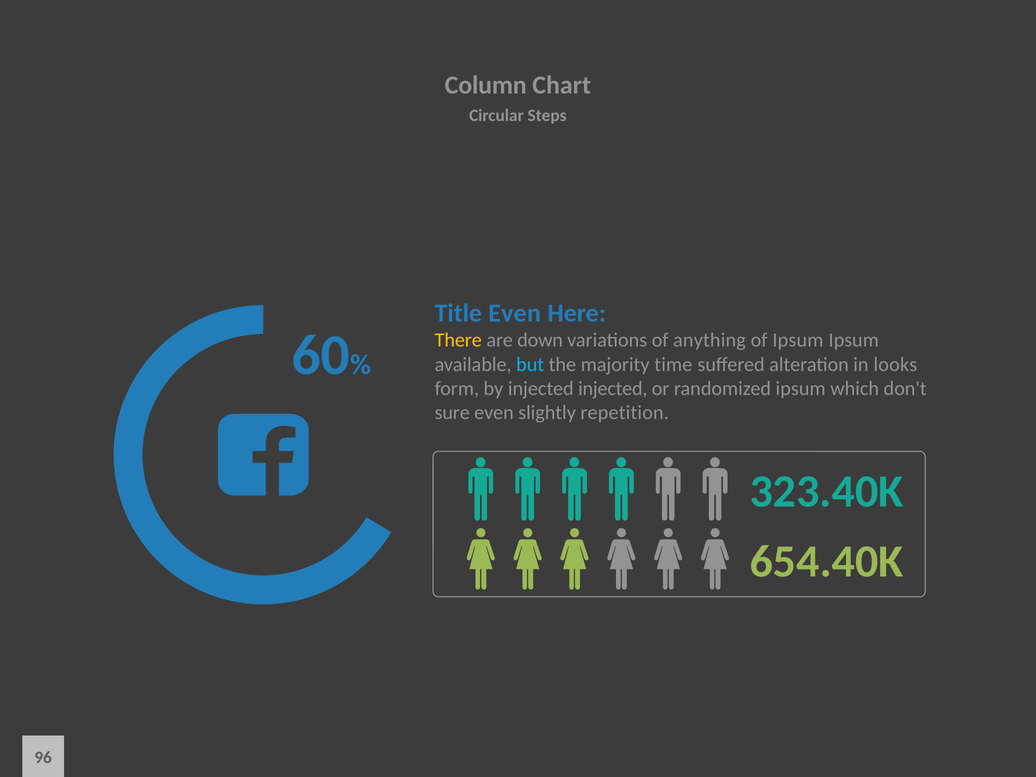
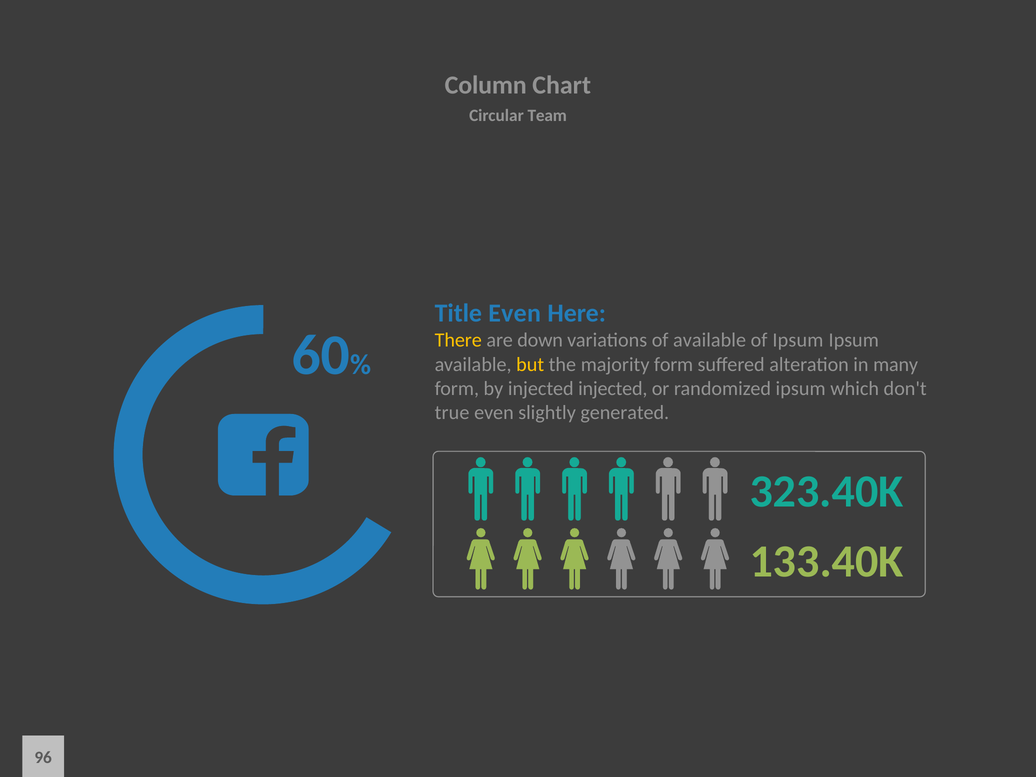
Steps: Steps -> Team
of anything: anything -> available
but colour: light blue -> yellow
majority time: time -> form
looks: looks -> many
sure: sure -> true
repetition: repetition -> generated
654.40K: 654.40K -> 133.40K
